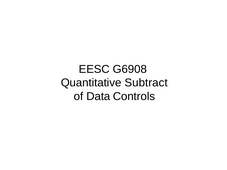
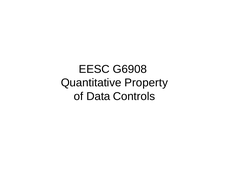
Subtract: Subtract -> Property
